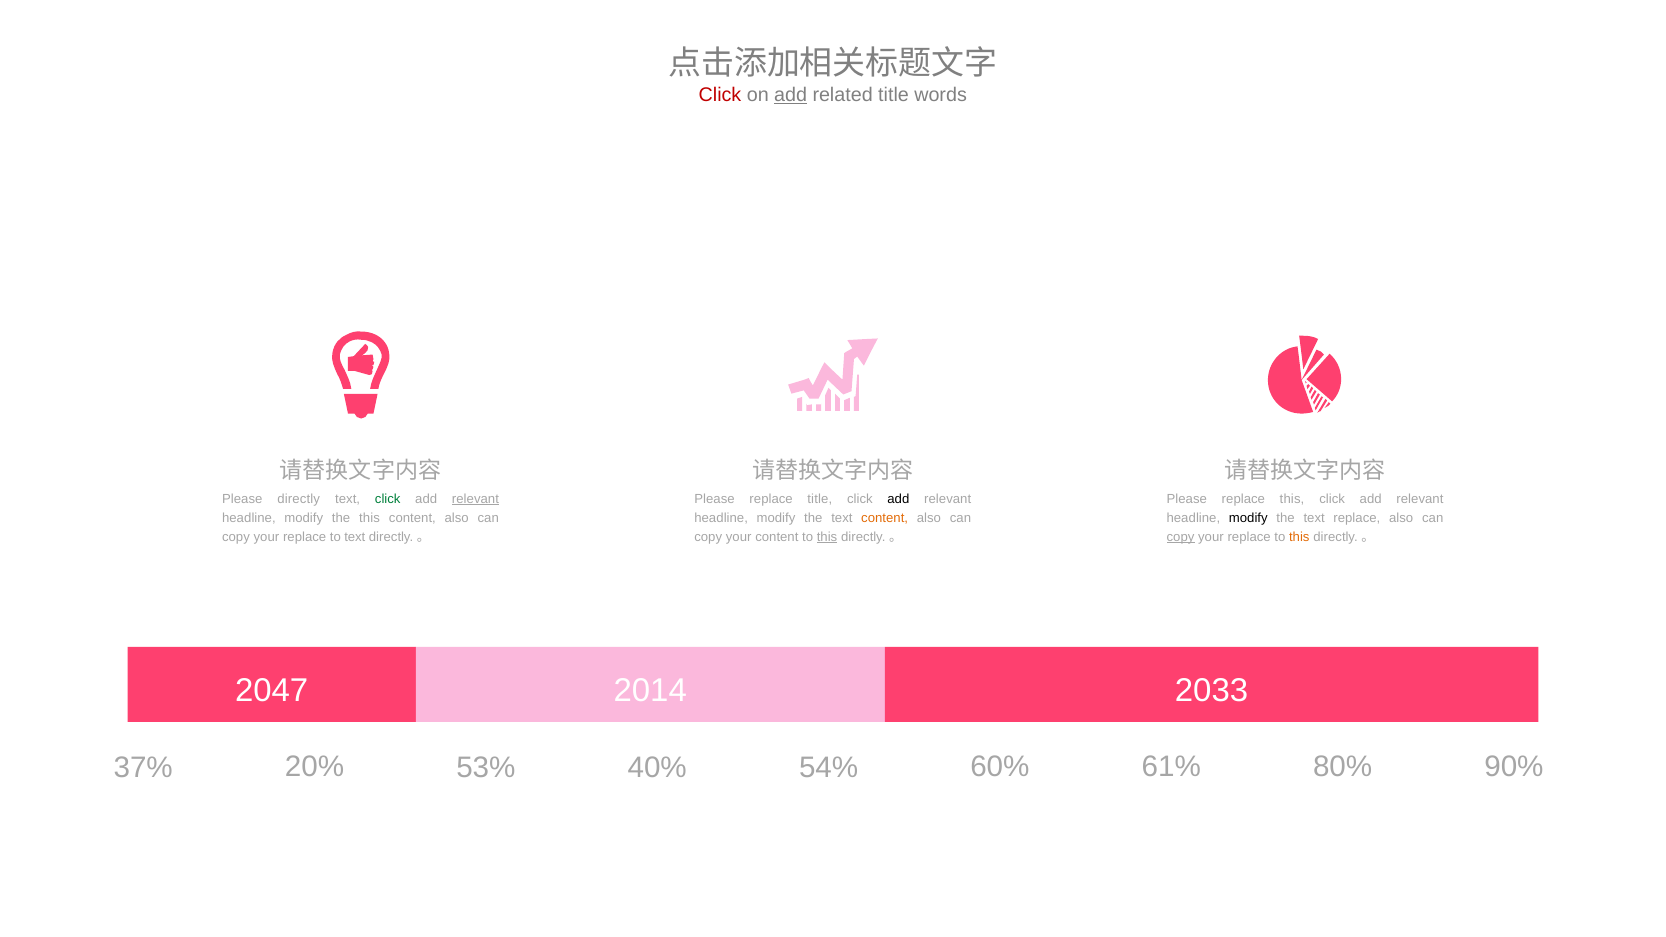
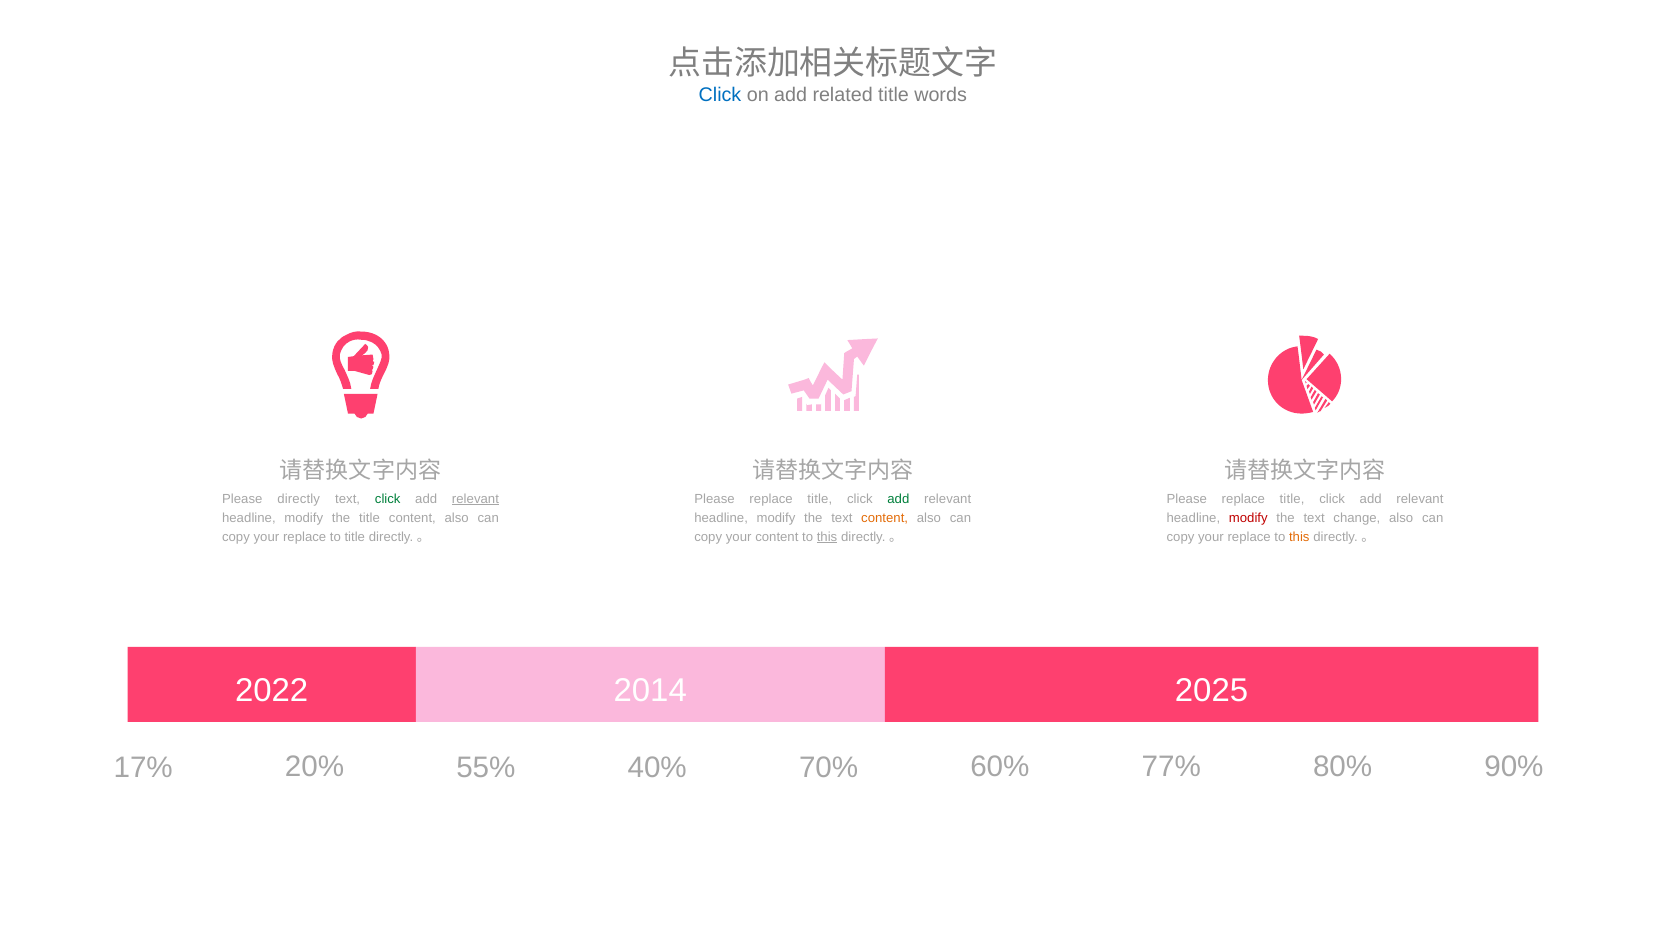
Click at (720, 95) colour: red -> blue
add at (791, 95) underline: present -> none
add at (898, 499) colour: black -> green
this at (1292, 499): this -> title
the this: this -> title
modify at (1248, 518) colour: black -> red
text replace: replace -> change
to text: text -> title
copy at (1181, 537) underline: present -> none
2047: 2047 -> 2022
2033: 2033 -> 2025
37%: 37% -> 17%
53%: 53% -> 55%
54%: 54% -> 70%
61%: 61% -> 77%
